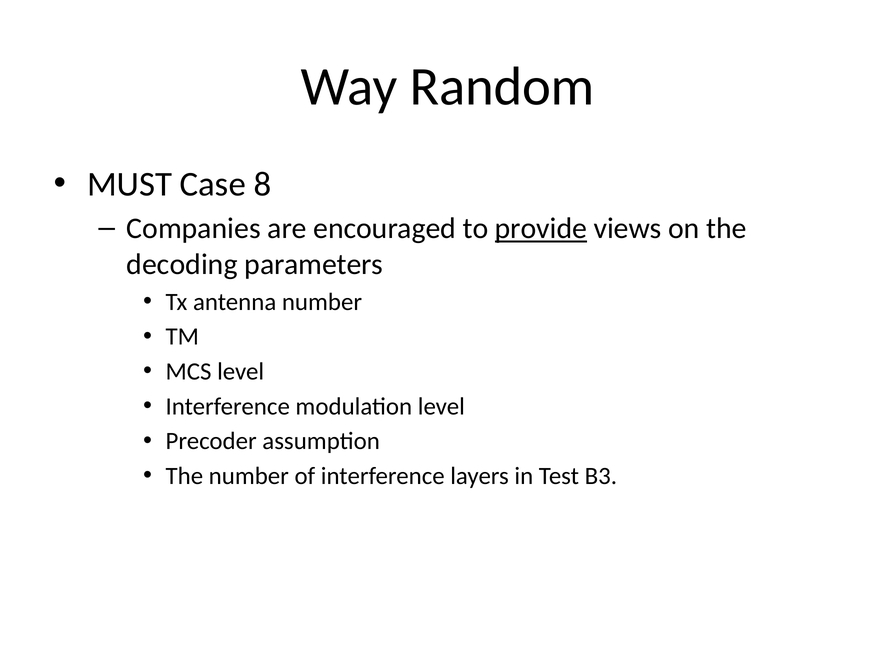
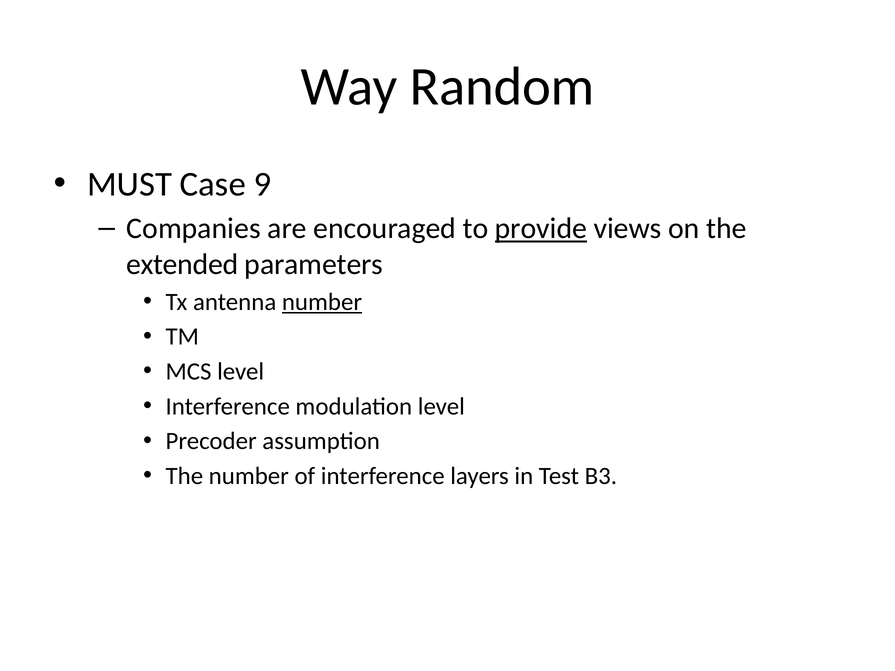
8: 8 -> 9
decoding: decoding -> extended
number at (322, 302) underline: none -> present
